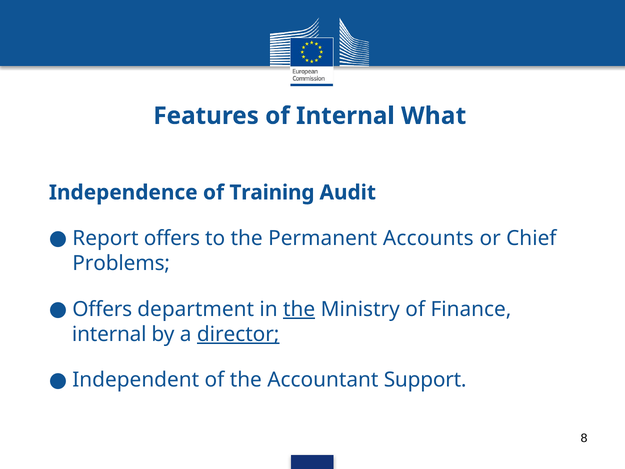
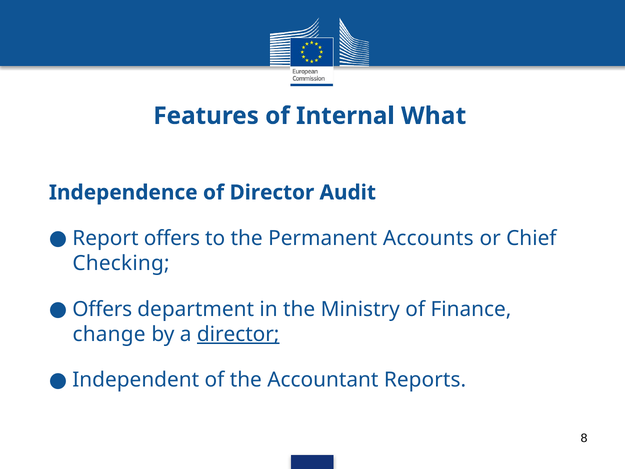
of Training: Training -> Director
Problems: Problems -> Checking
the at (299, 309) underline: present -> none
internal at (109, 334): internal -> change
Support: Support -> Reports
